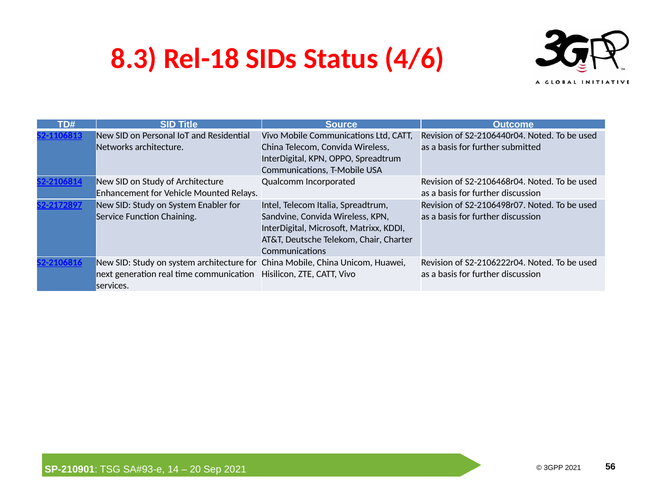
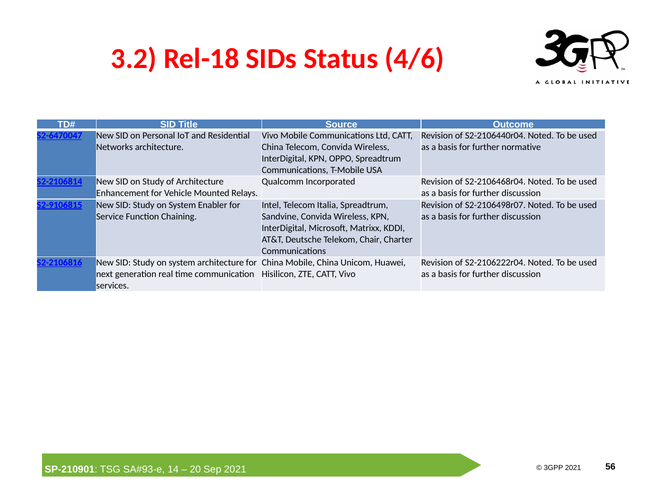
8.3: 8.3 -> 3.2
S2-1106813: S2-1106813 -> S2-6470047
submitted: submitted -> normative
S2-2172897: S2-2172897 -> S2-9106815
